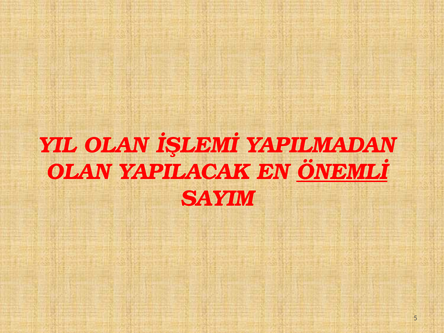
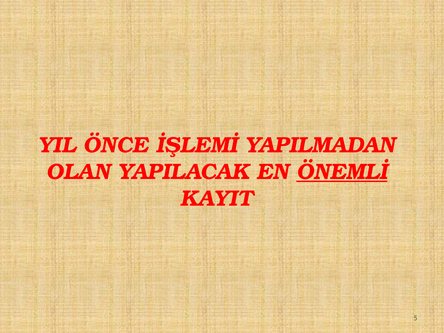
YIL OLAN: OLAN -> ÖNCE
SAYIM: SAYIM -> KAYIT
